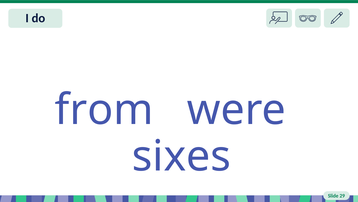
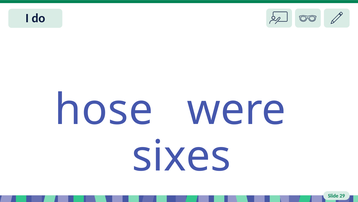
from: from -> hose
